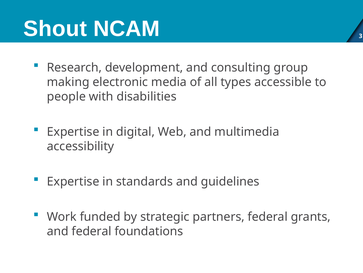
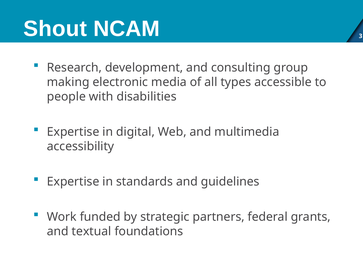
and federal: federal -> textual
